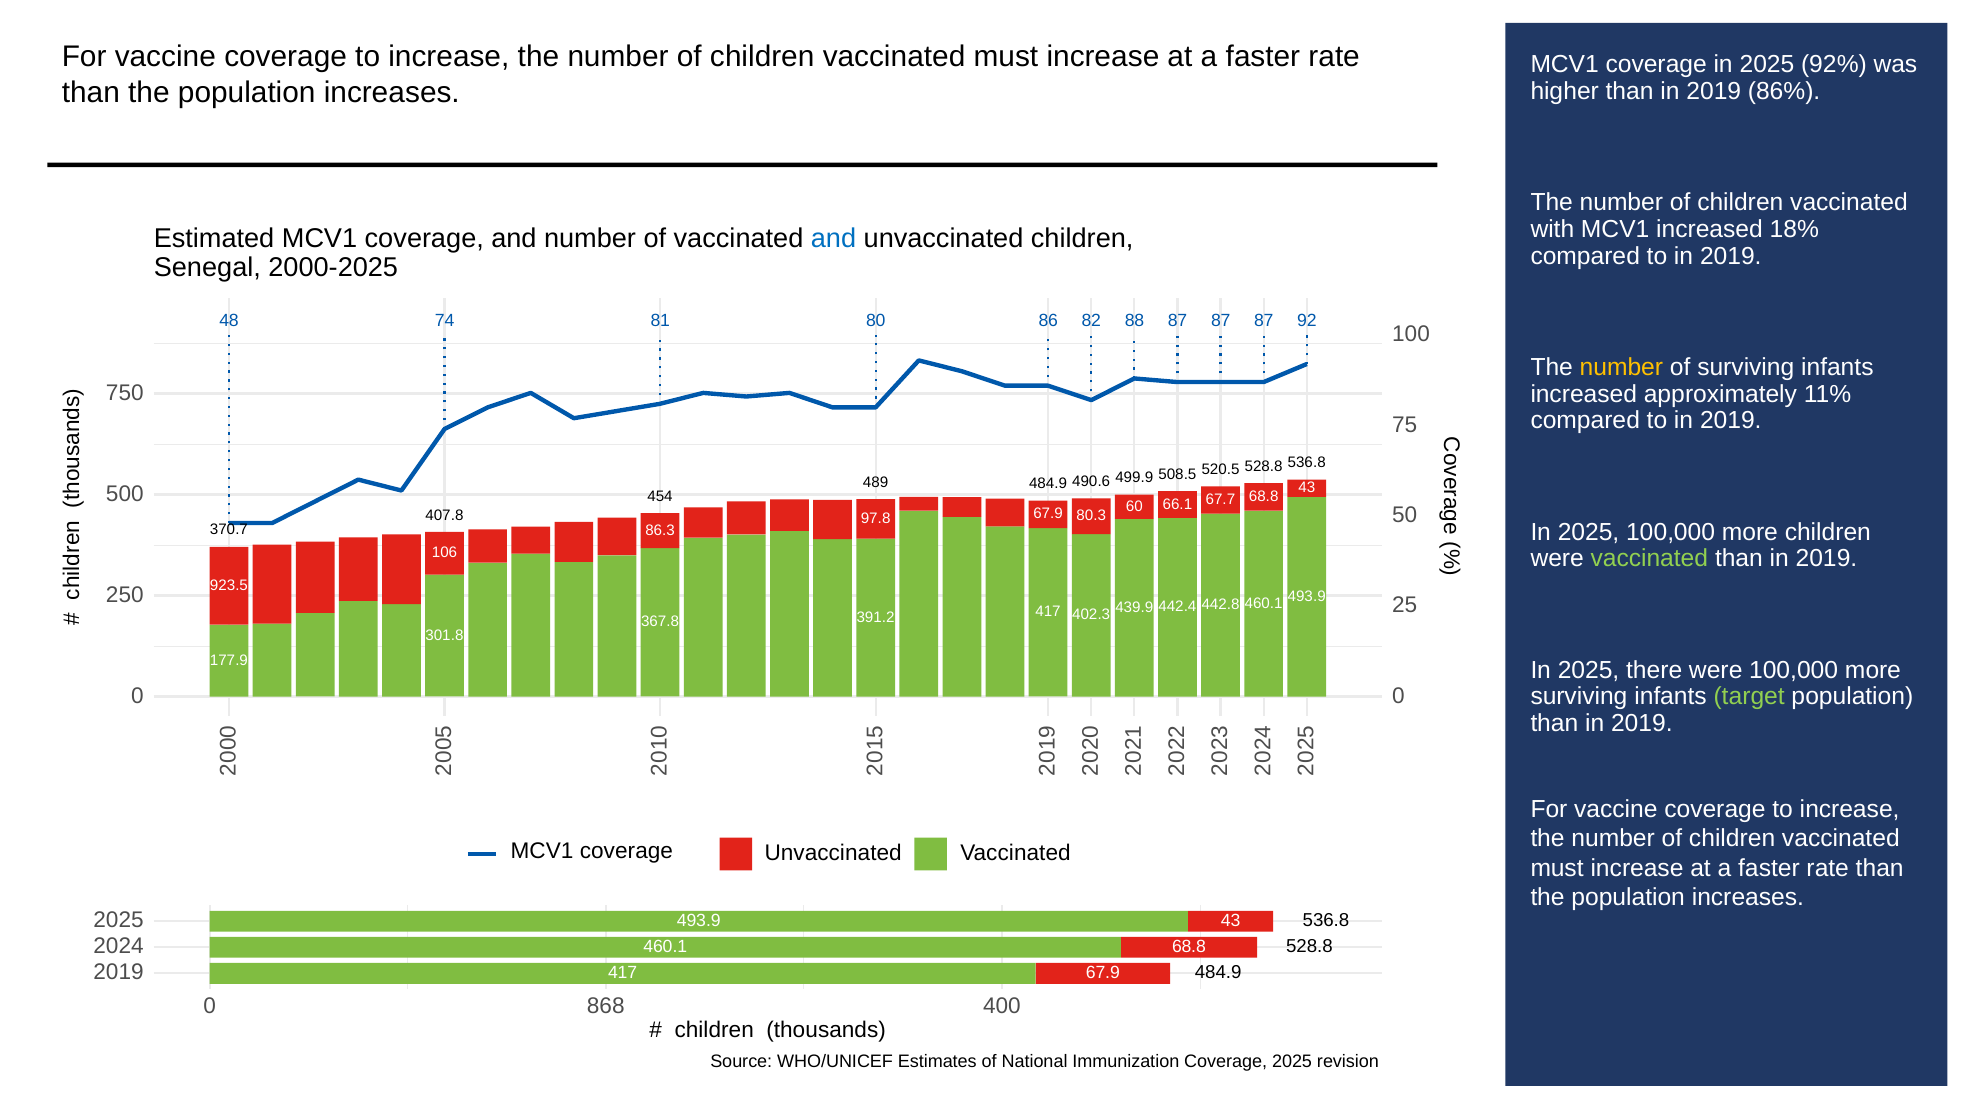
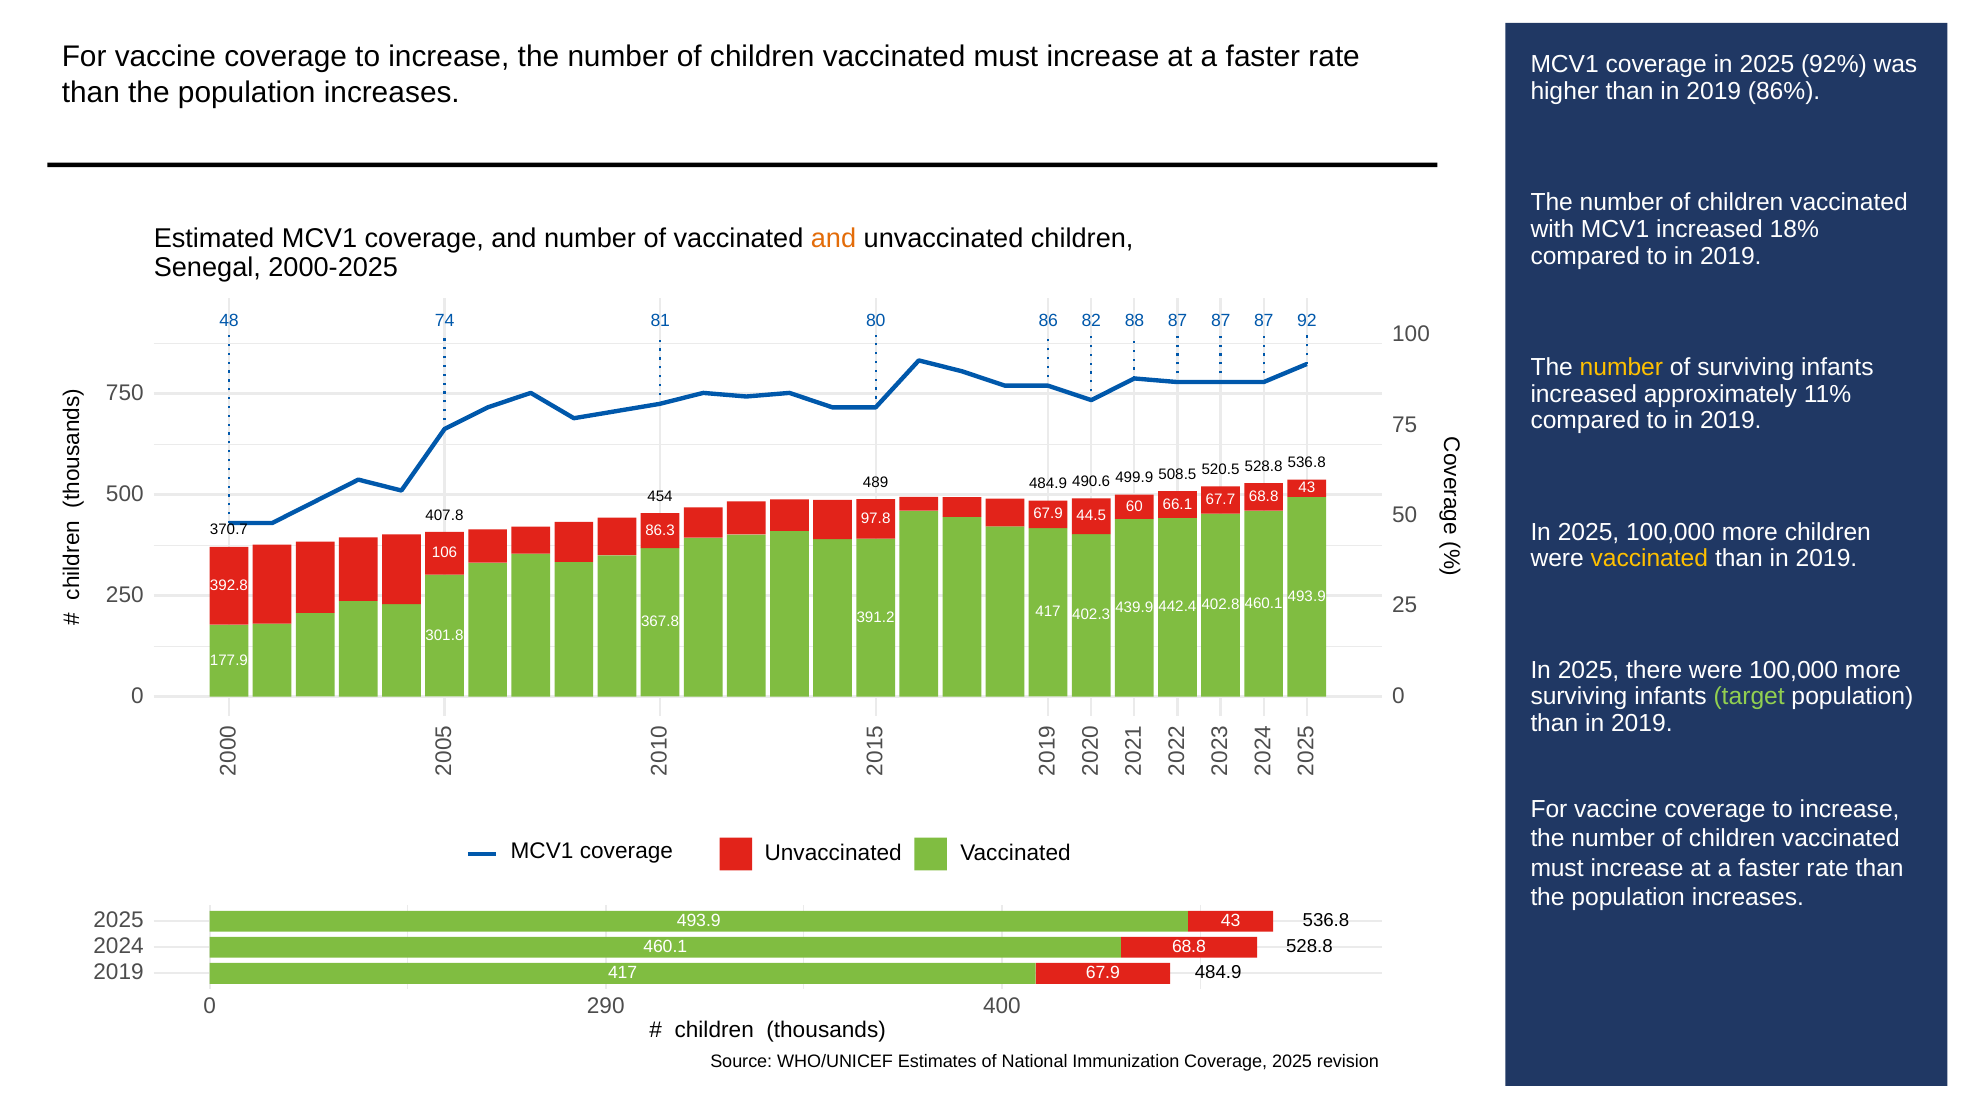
and at (833, 238) colour: blue -> orange
80.3: 80.3 -> 44.5
vaccinated at (1649, 559) colour: light green -> yellow
923.5: 923.5 -> 392.8
442.8: 442.8 -> 402.8
868: 868 -> 290
